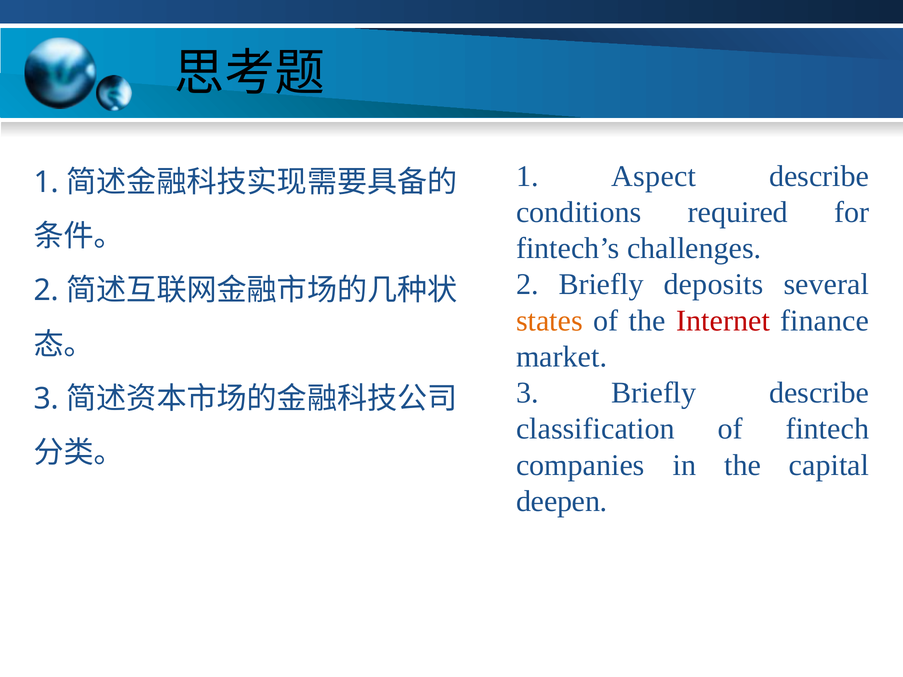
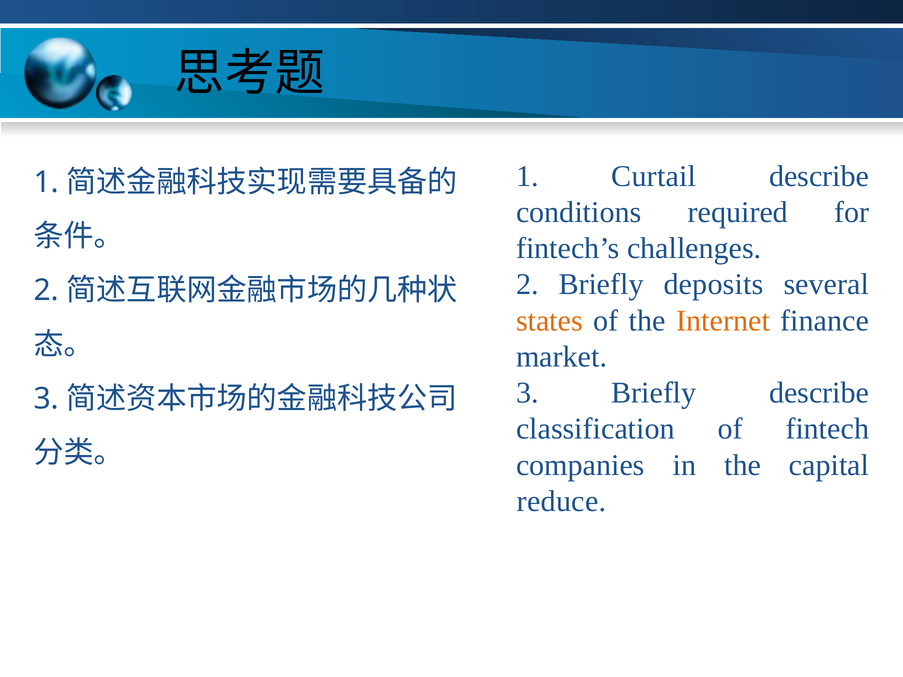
Aspect: Aspect -> Curtail
Internet colour: red -> orange
deepen: deepen -> reduce
